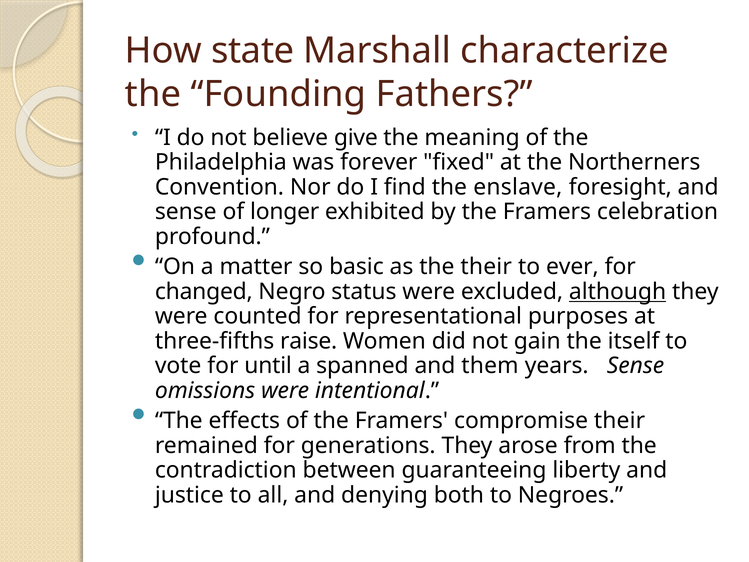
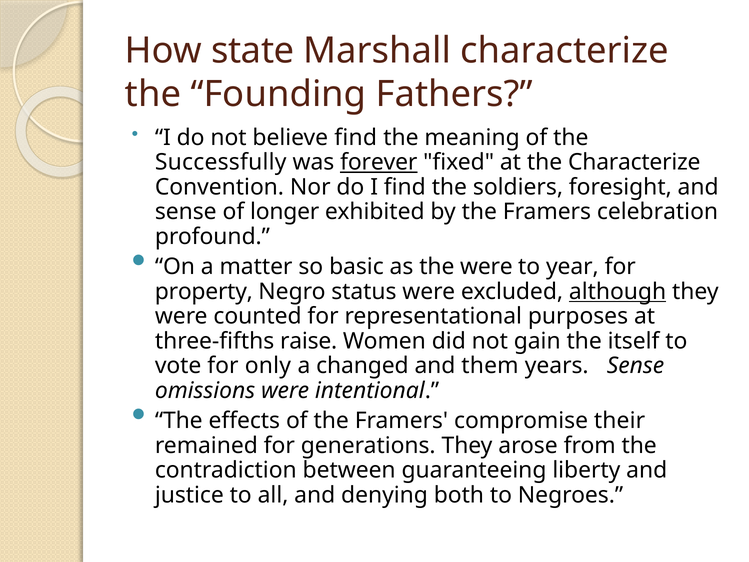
believe give: give -> find
Philadelphia: Philadelphia -> Successfully
forever underline: none -> present
the Northerners: Northerners -> Characterize
enslave: enslave -> soldiers
the their: their -> were
ever: ever -> year
changed: changed -> property
until: until -> only
spanned: spanned -> changed
